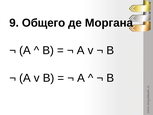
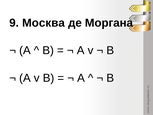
Общего: Общего -> Москва
